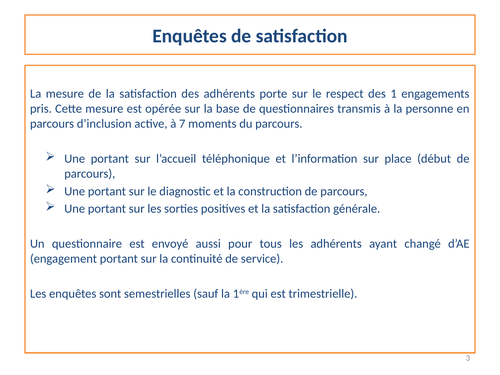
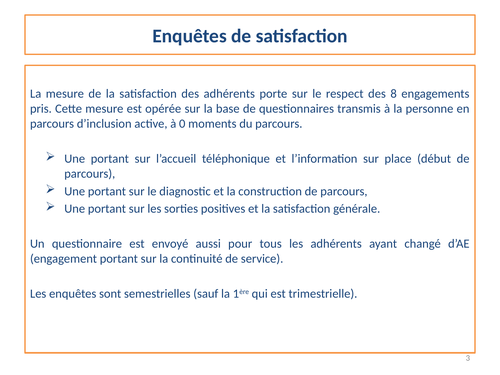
1: 1 -> 8
7: 7 -> 0
